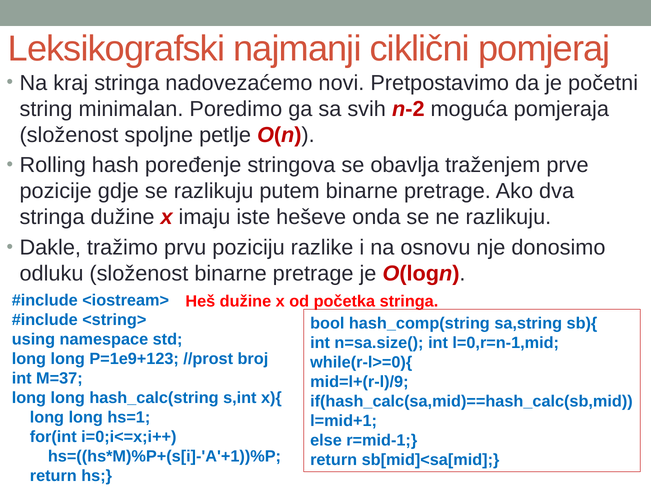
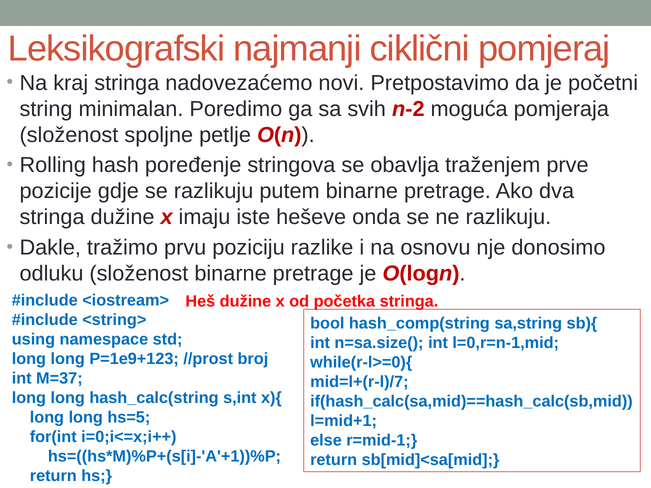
mid=l+(r-l)/9: mid=l+(r-l)/9 -> mid=l+(r-l)/7
hs=1: hs=1 -> hs=5
